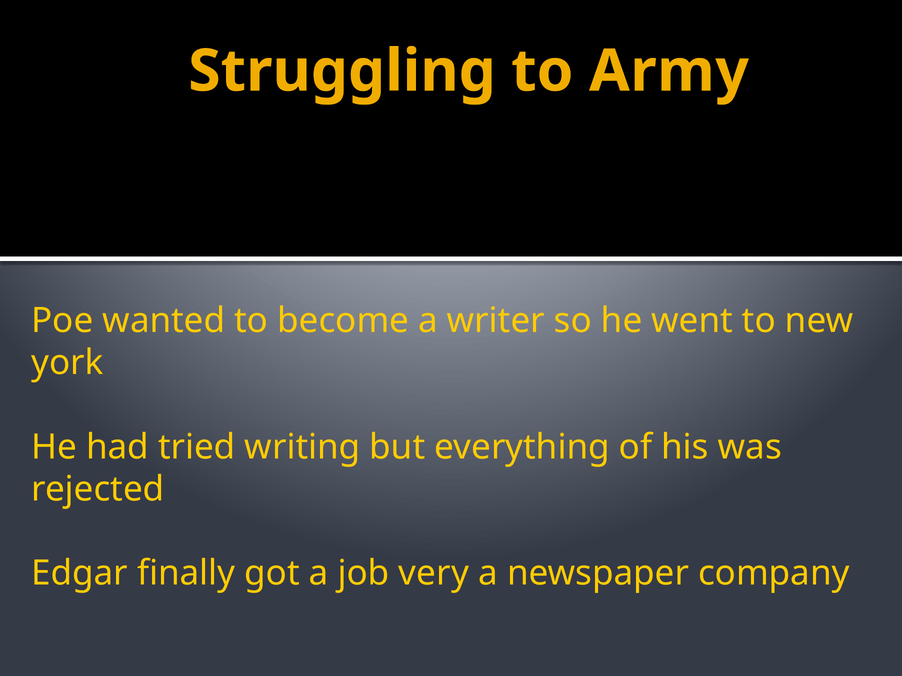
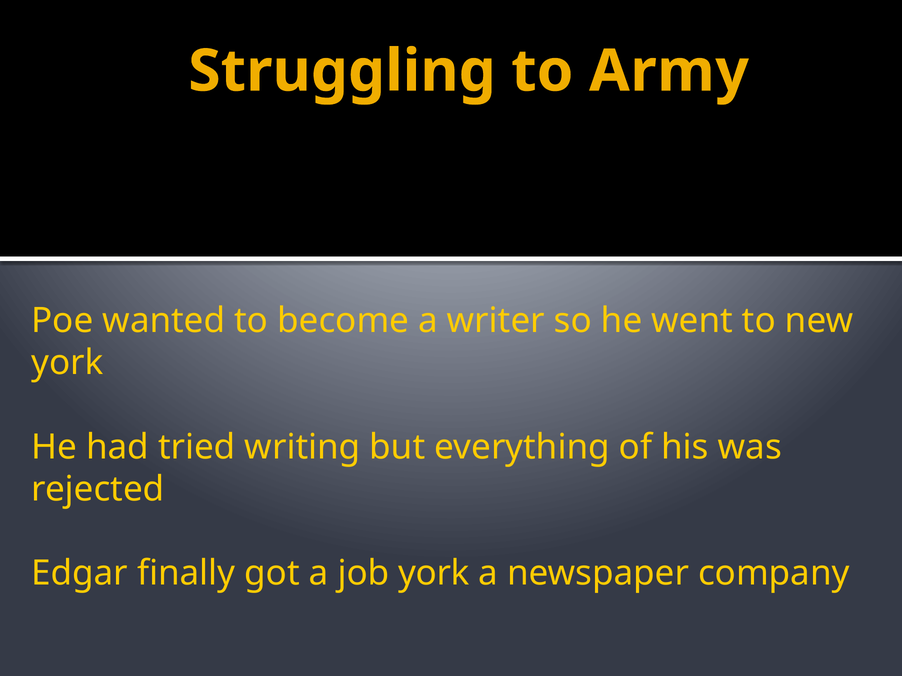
job very: very -> york
